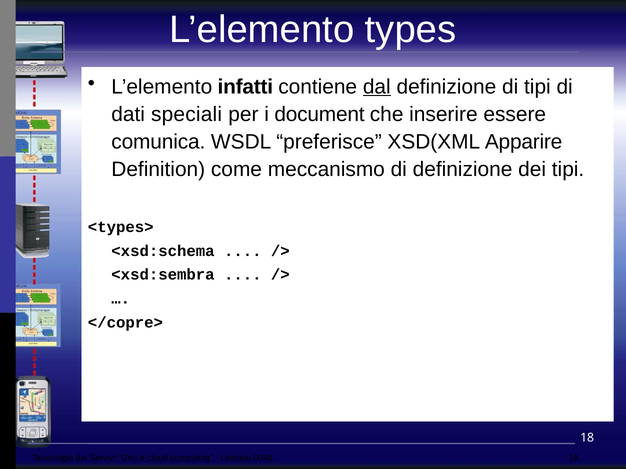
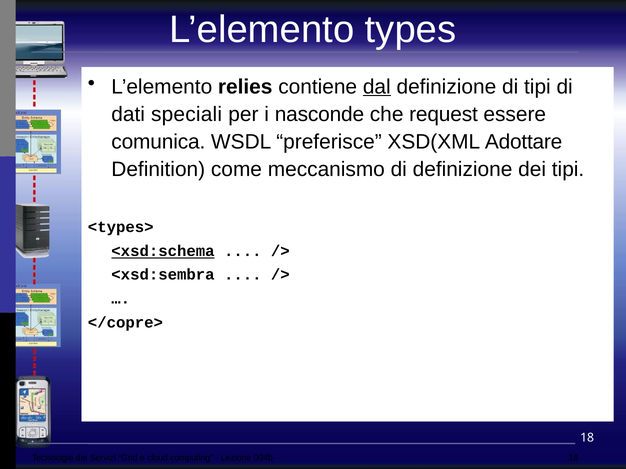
infatti: infatti -> relies
document: document -> nasconde
inserire: inserire -> request
Apparire: Apparire -> Adottare
<xsd:schema underline: none -> present
